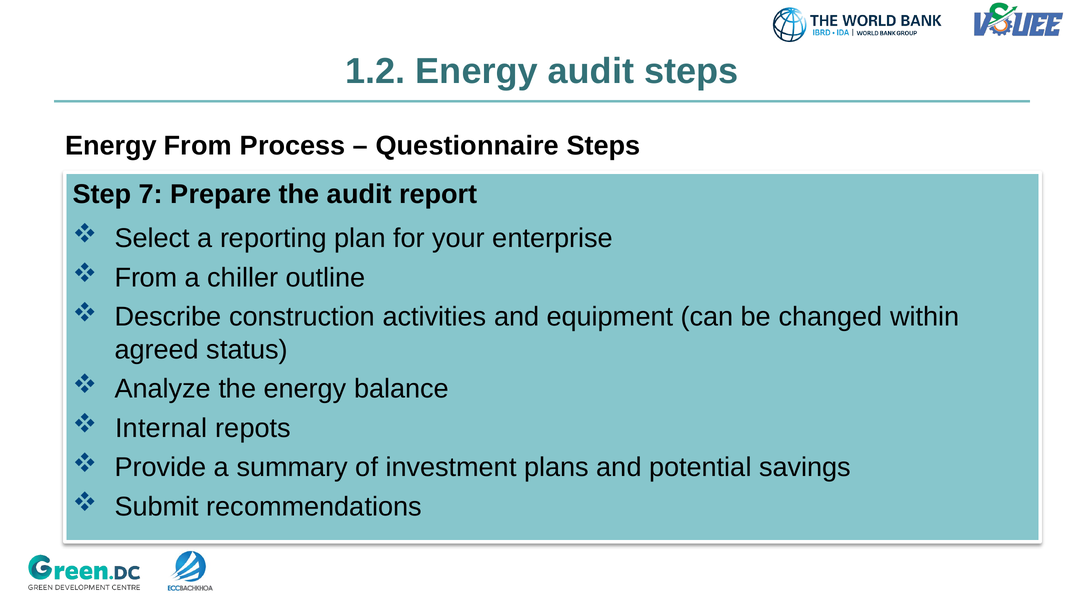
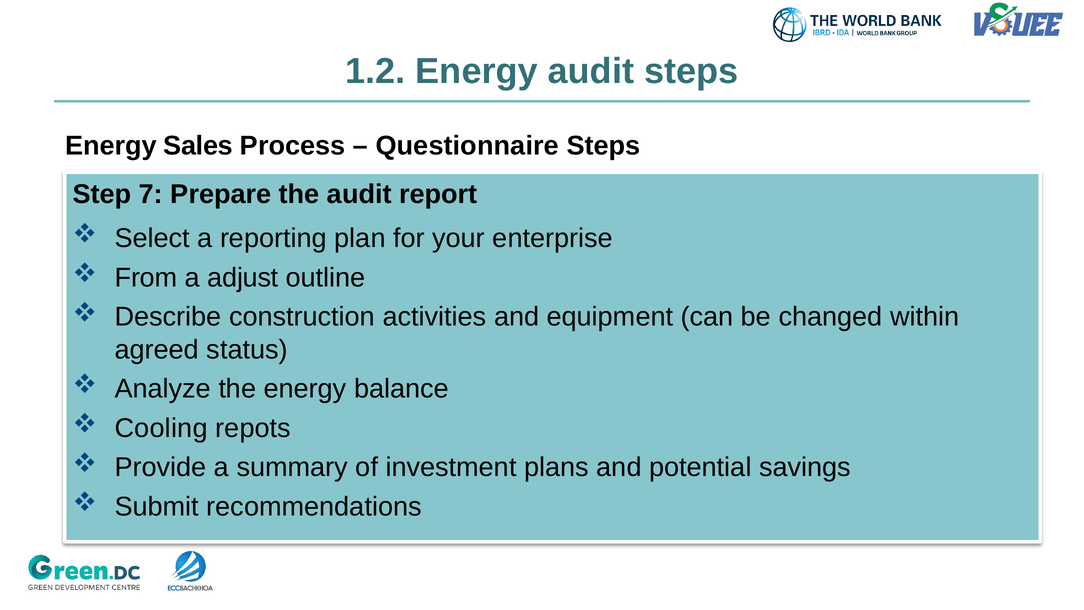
Energy From: From -> Sales
chiller: chiller -> adjust
Internal: Internal -> Cooling
